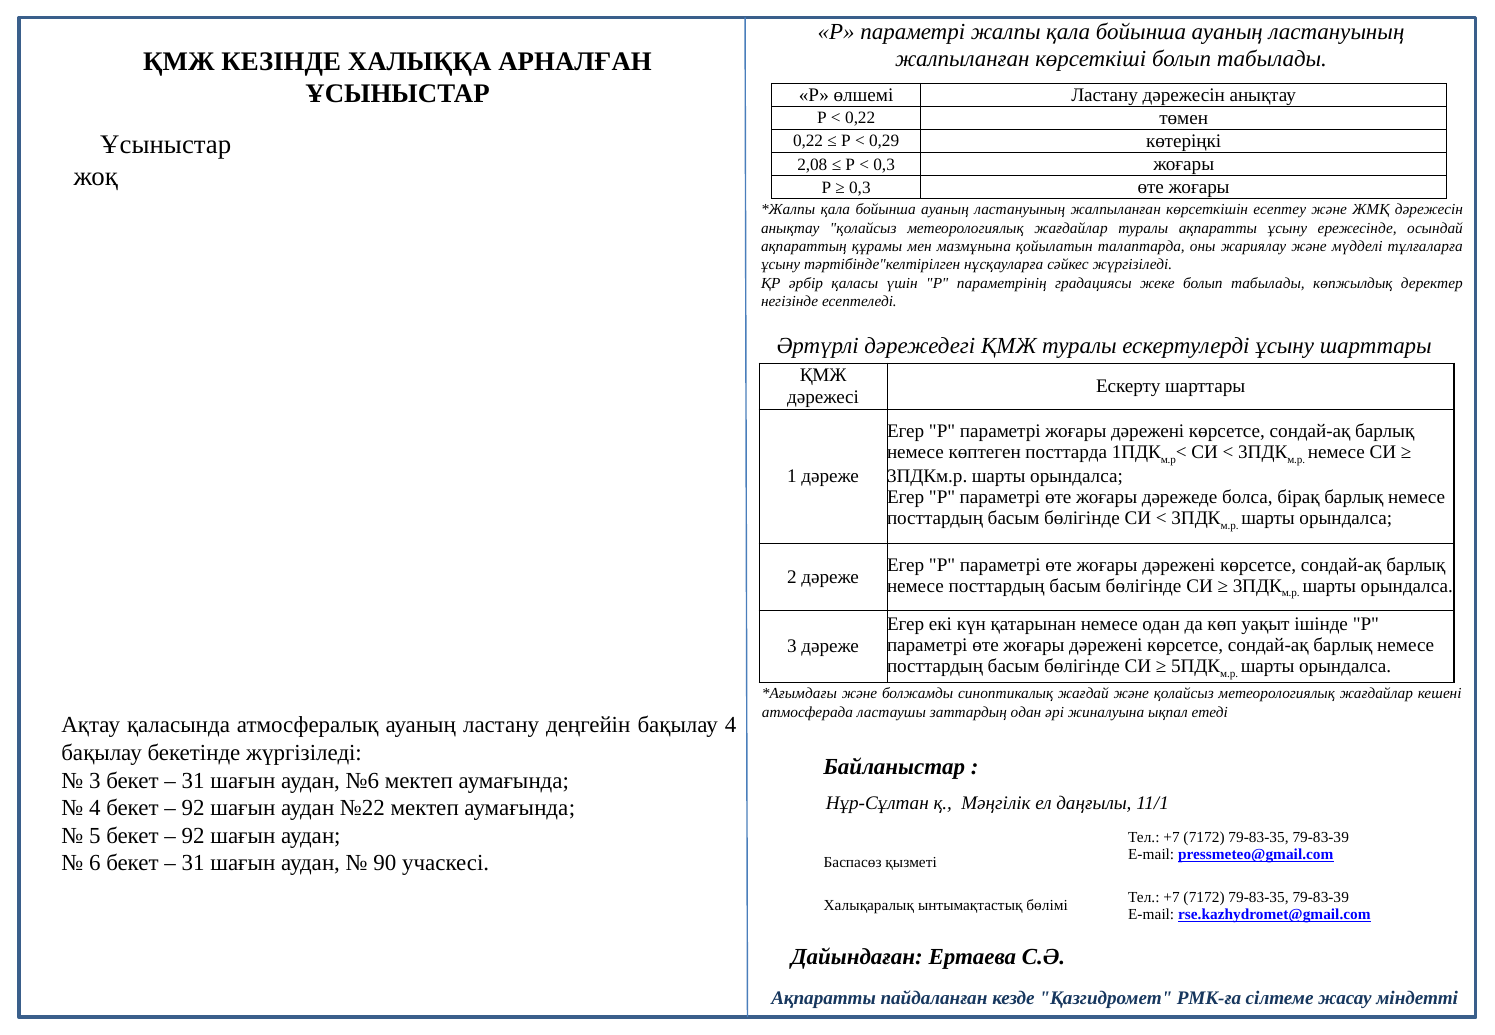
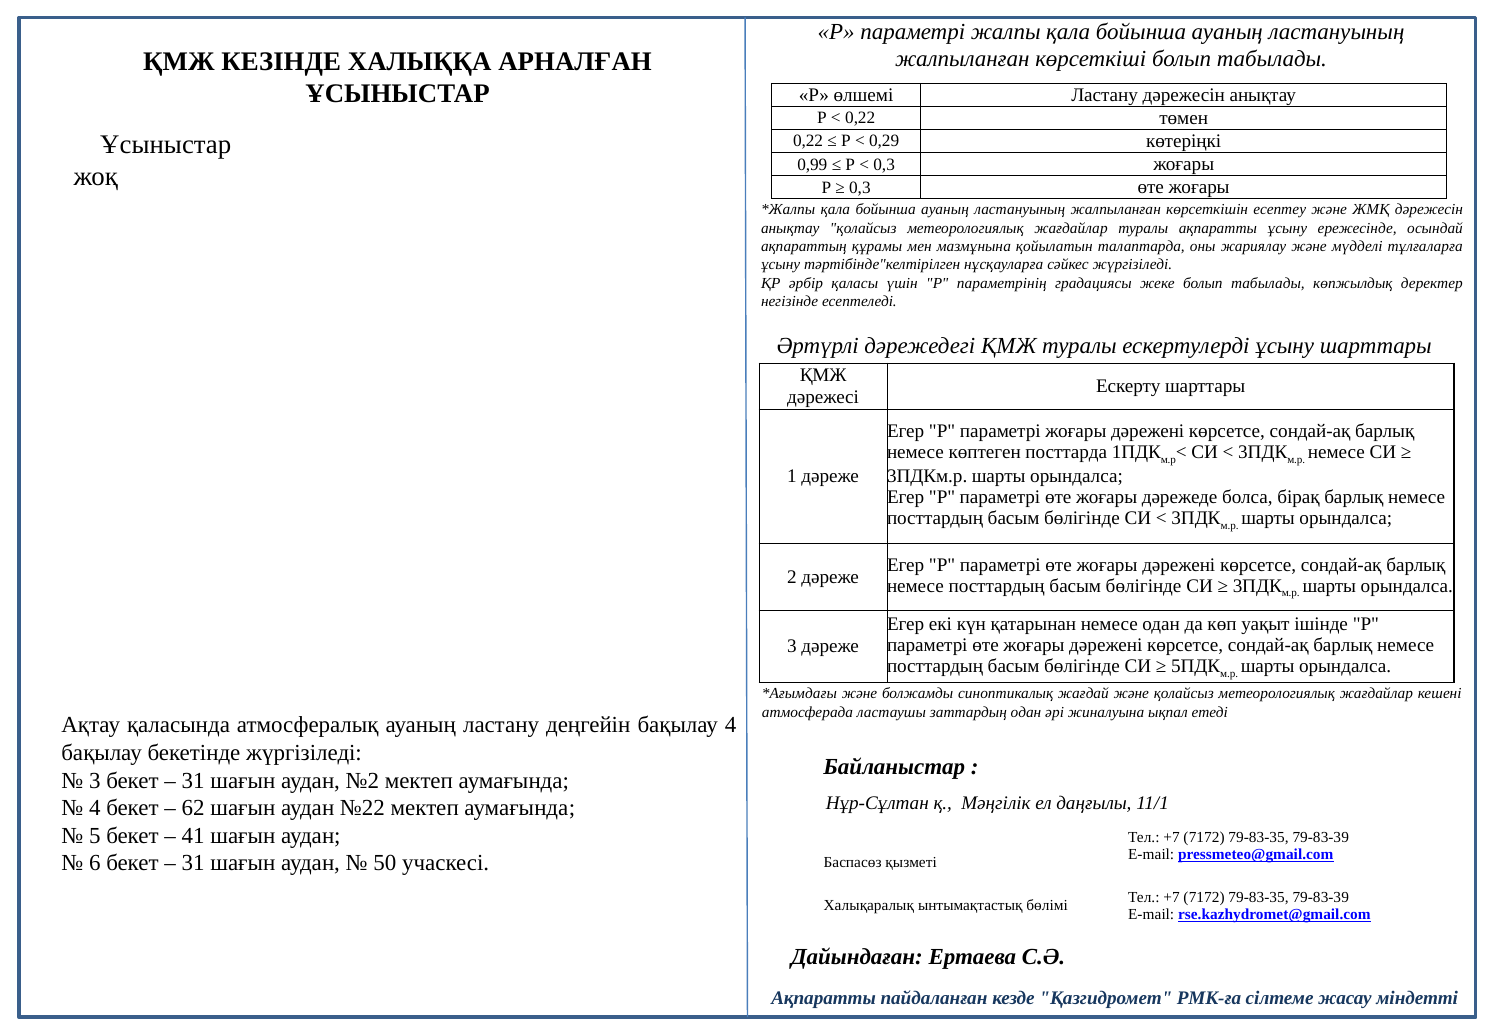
2,08: 2,08 -> 0,99
№6: №6 -> №2
92 at (193, 808): 92 -> 62
92 at (193, 836): 92 -> 41
90: 90 -> 50
